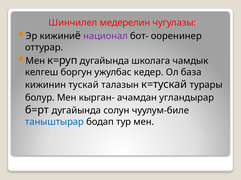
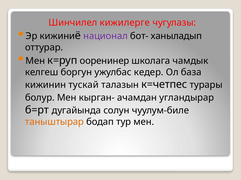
медерелин: медерелин -> кижилерге
ооренинер: ооренинер -> ханыладып
к=руп дугайында: дугайында -> ооренинер
к=тускай: к=тускай -> к=четпес
таныштырар colour: blue -> orange
